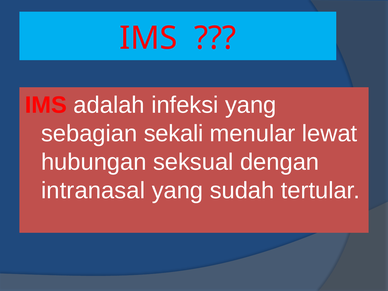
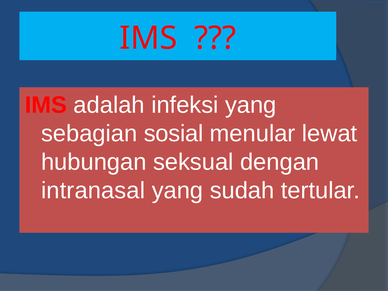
sekali: sekali -> sosial
